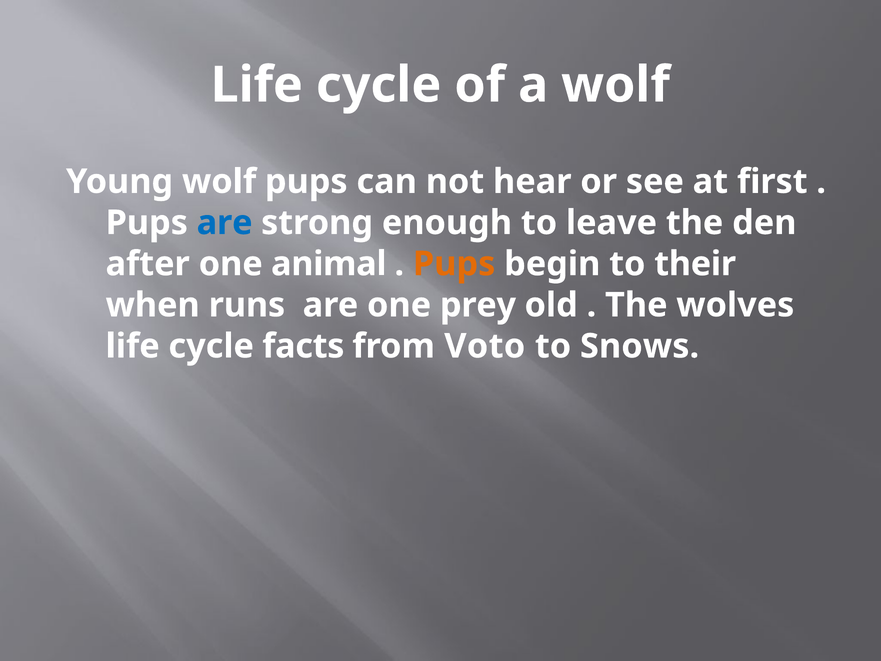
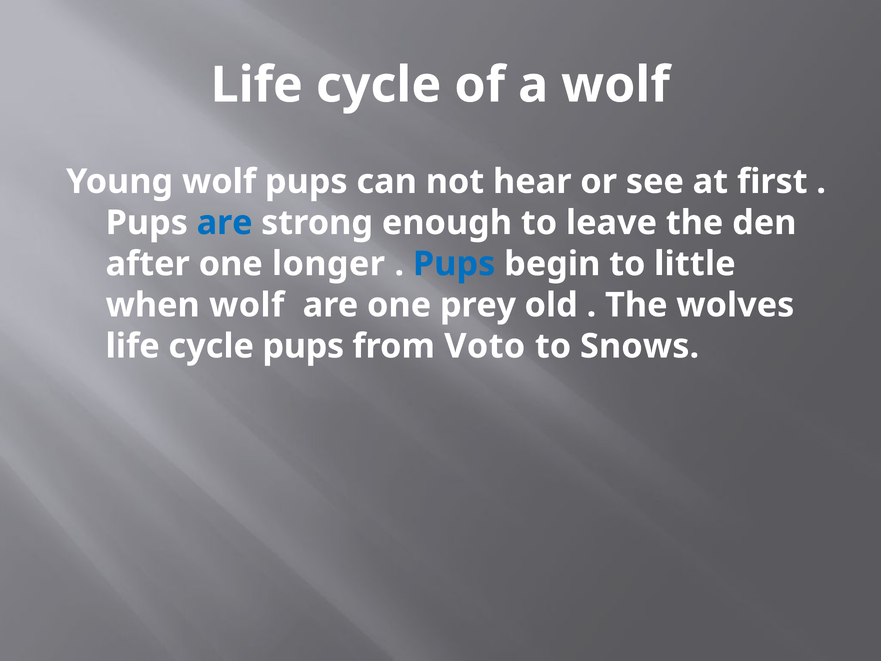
animal: animal -> longer
Pups at (454, 264) colour: orange -> blue
their: their -> little
when runs: runs -> wolf
cycle facts: facts -> pups
